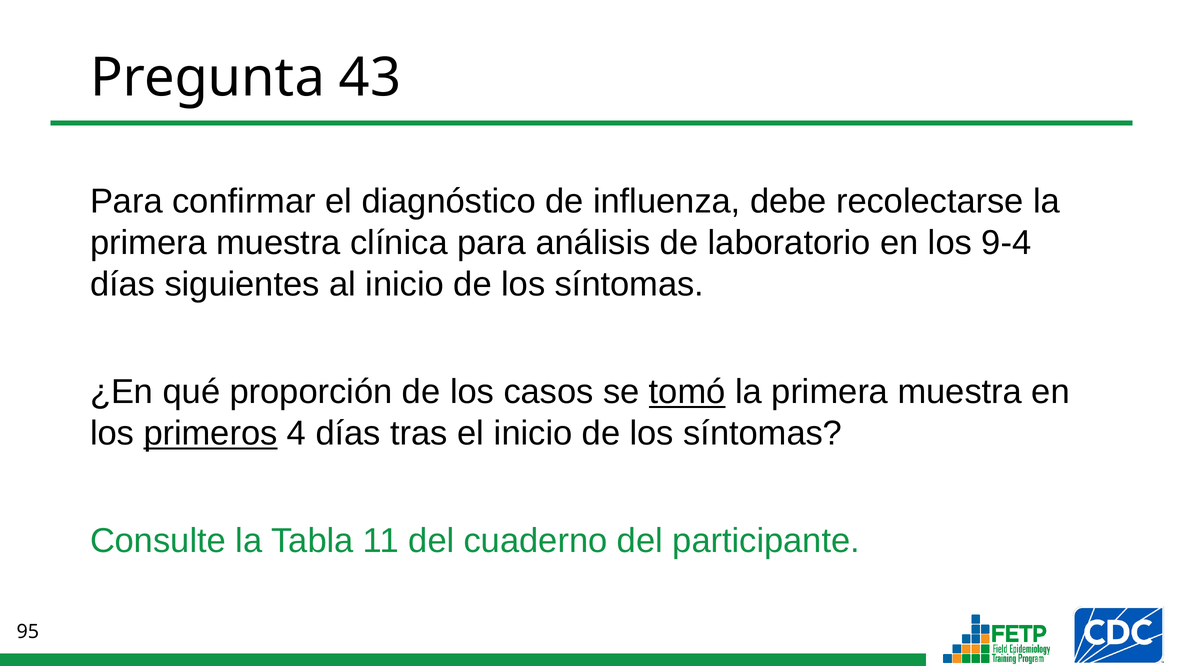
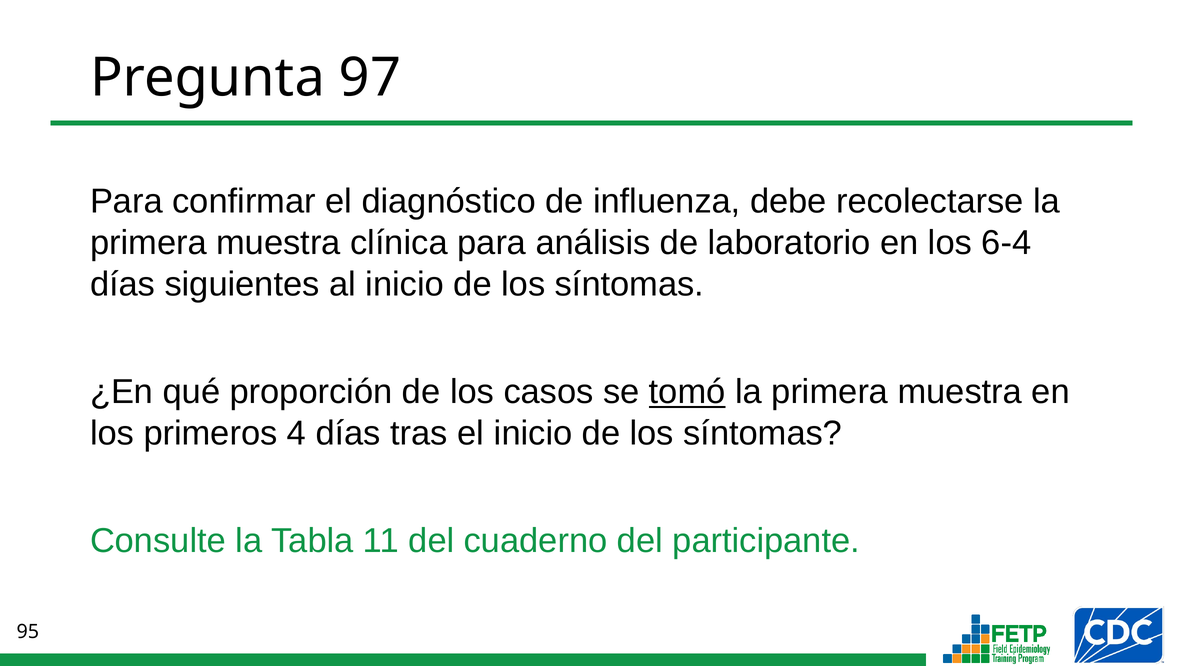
43: 43 -> 97
9-4: 9-4 -> 6-4
primeros underline: present -> none
